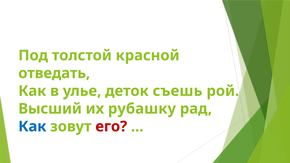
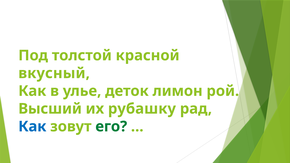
отведать: отведать -> вкусный
съешь: съешь -> лимон
его colour: red -> green
